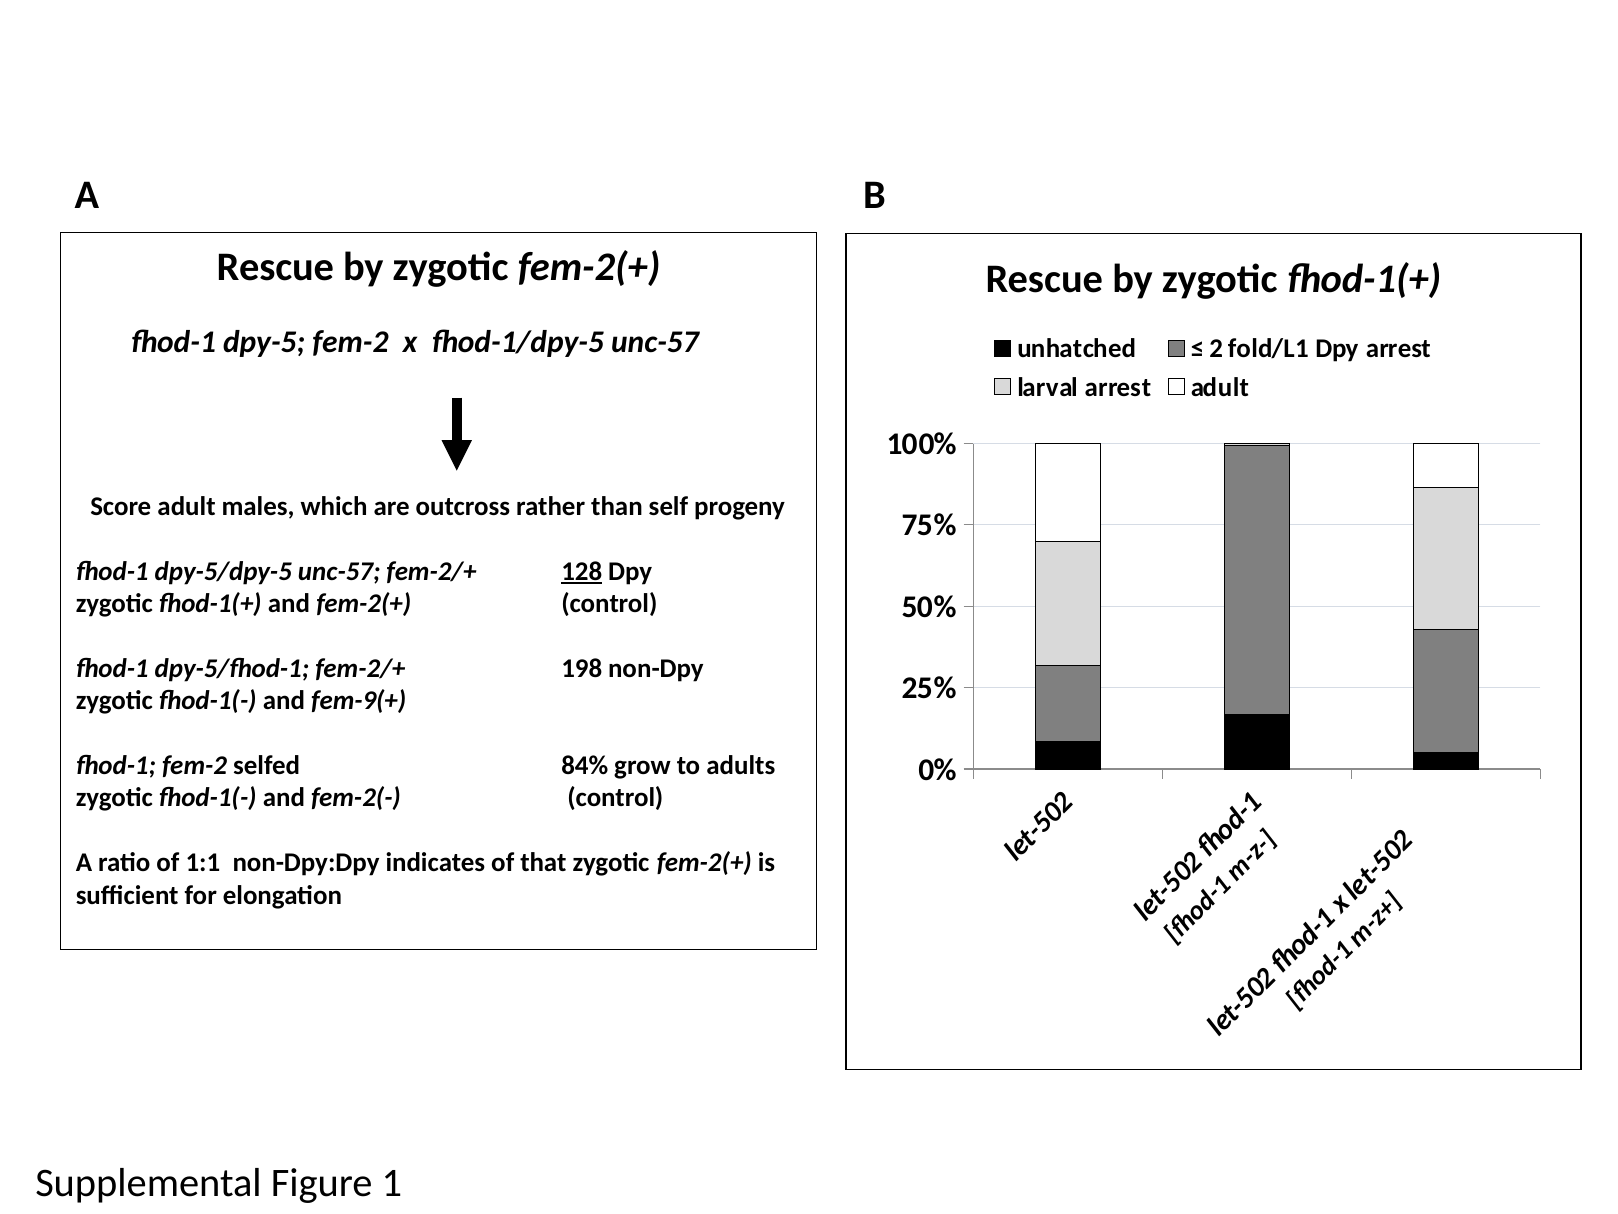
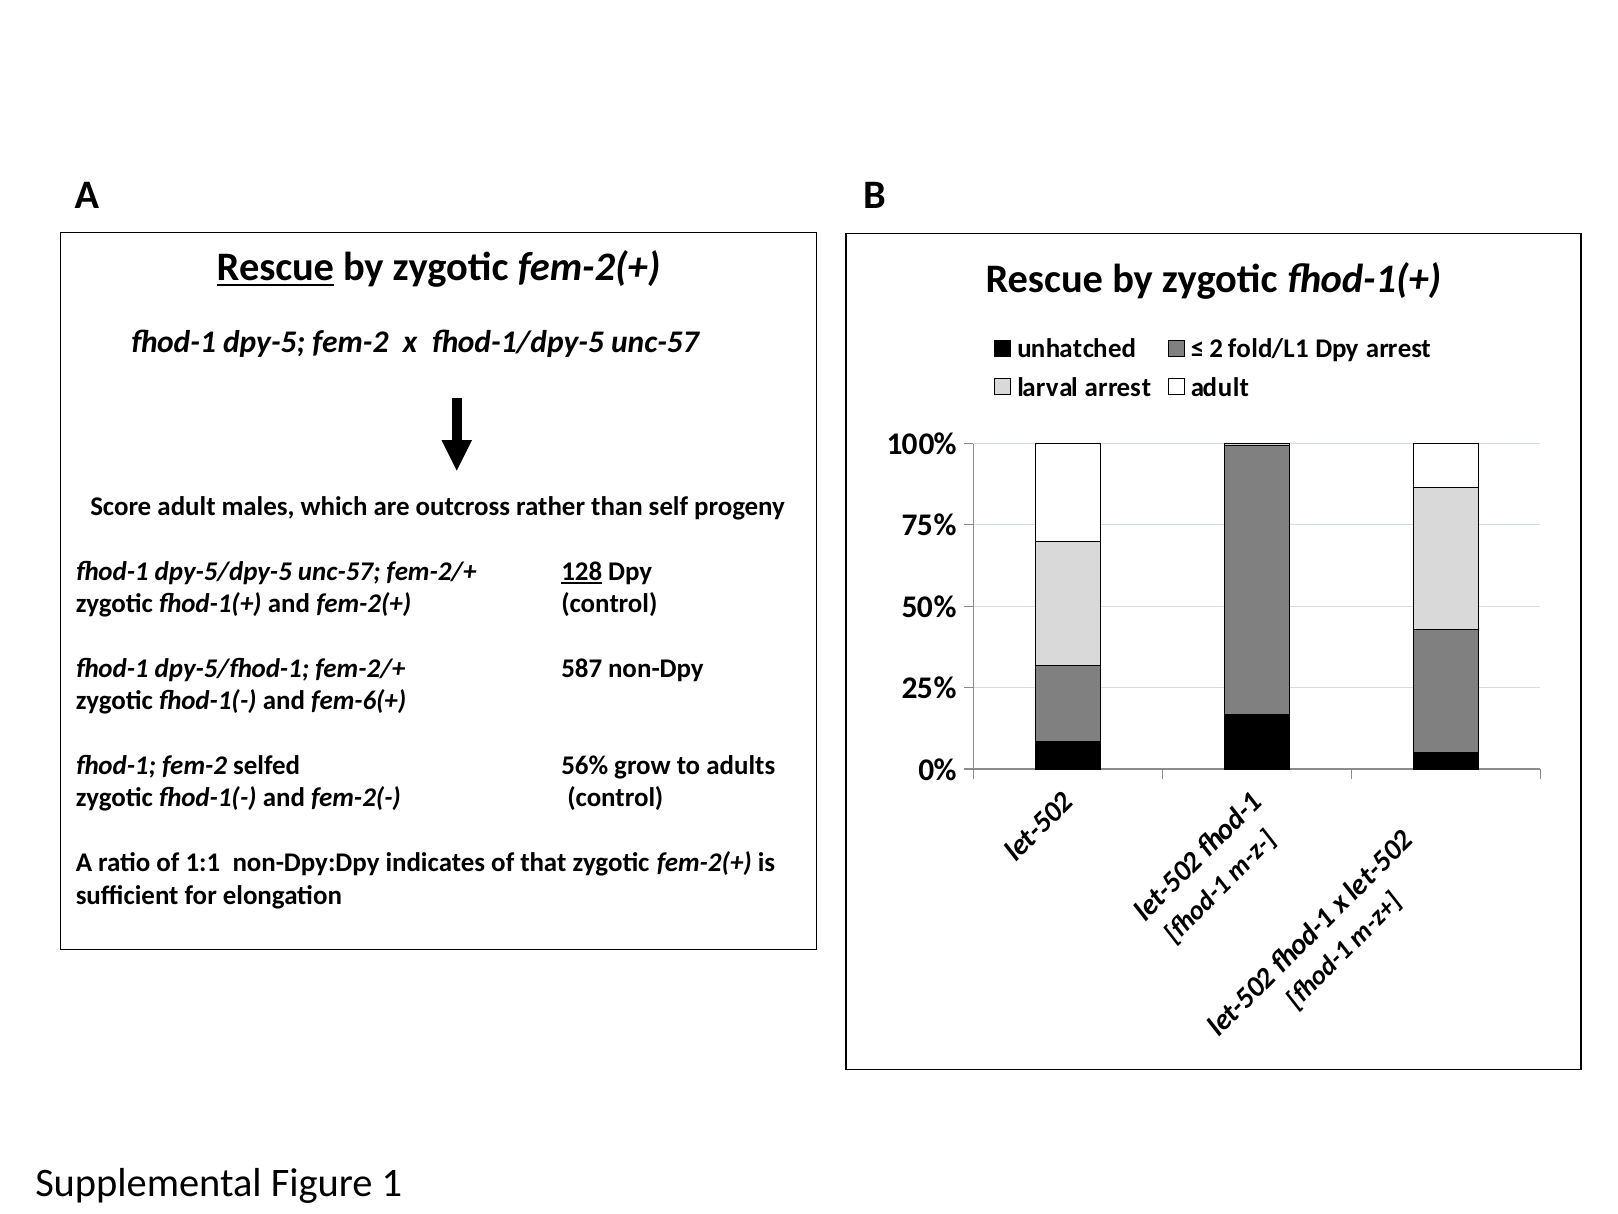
Rescue at (275, 267) underline: none -> present
198: 198 -> 587
fem-9(+: fem-9(+ -> fem-6(+
84%: 84% -> 56%
